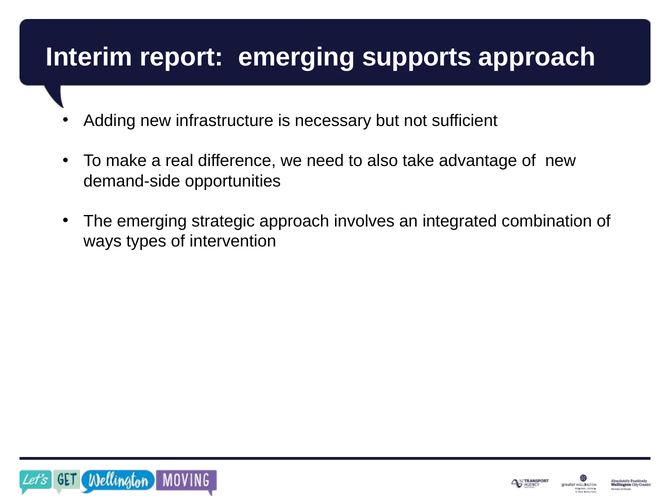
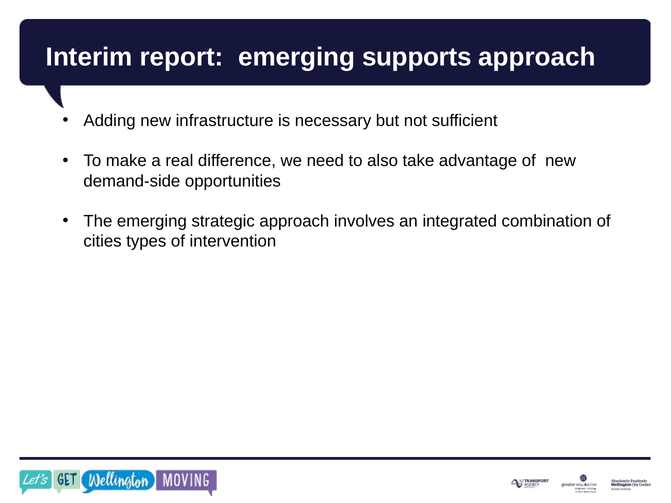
ways: ways -> cities
